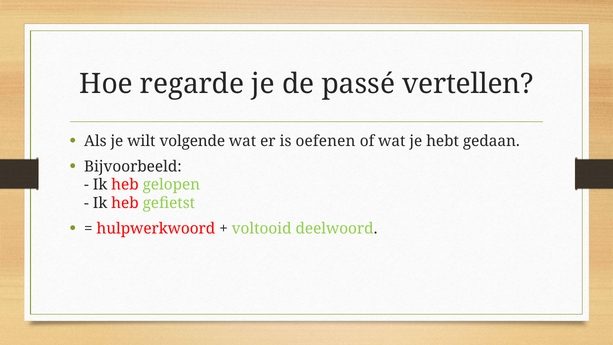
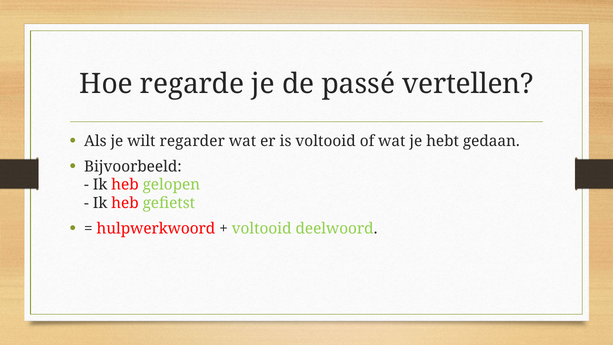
volgende: volgende -> regarder
is oefenen: oefenen -> voltooid
